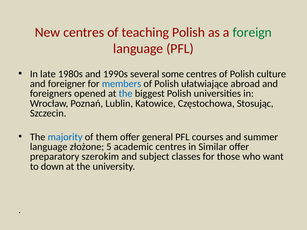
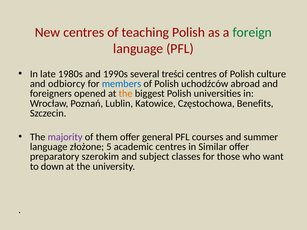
some: some -> treści
foreigner: foreigner -> odbiorcy
ułatwiające: ułatwiające -> uchodźców
the at (126, 94) colour: blue -> orange
Stosując: Stosując -> Benefits
majority colour: blue -> purple
